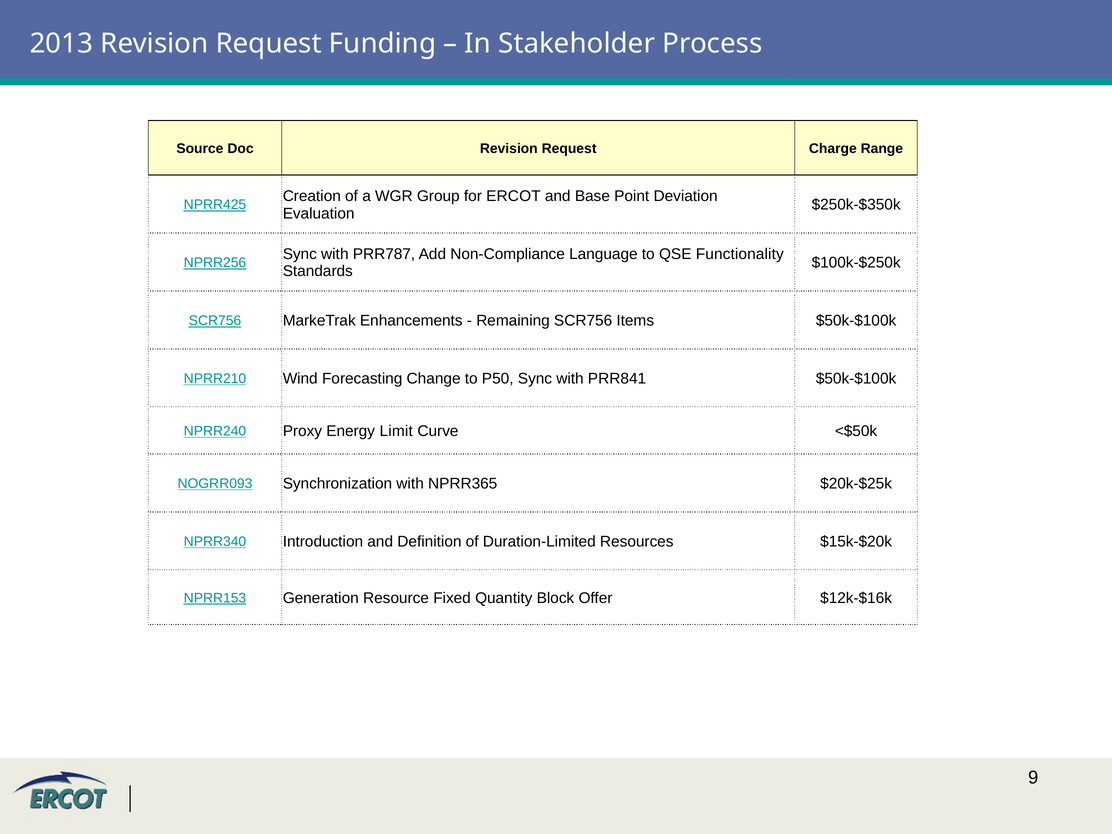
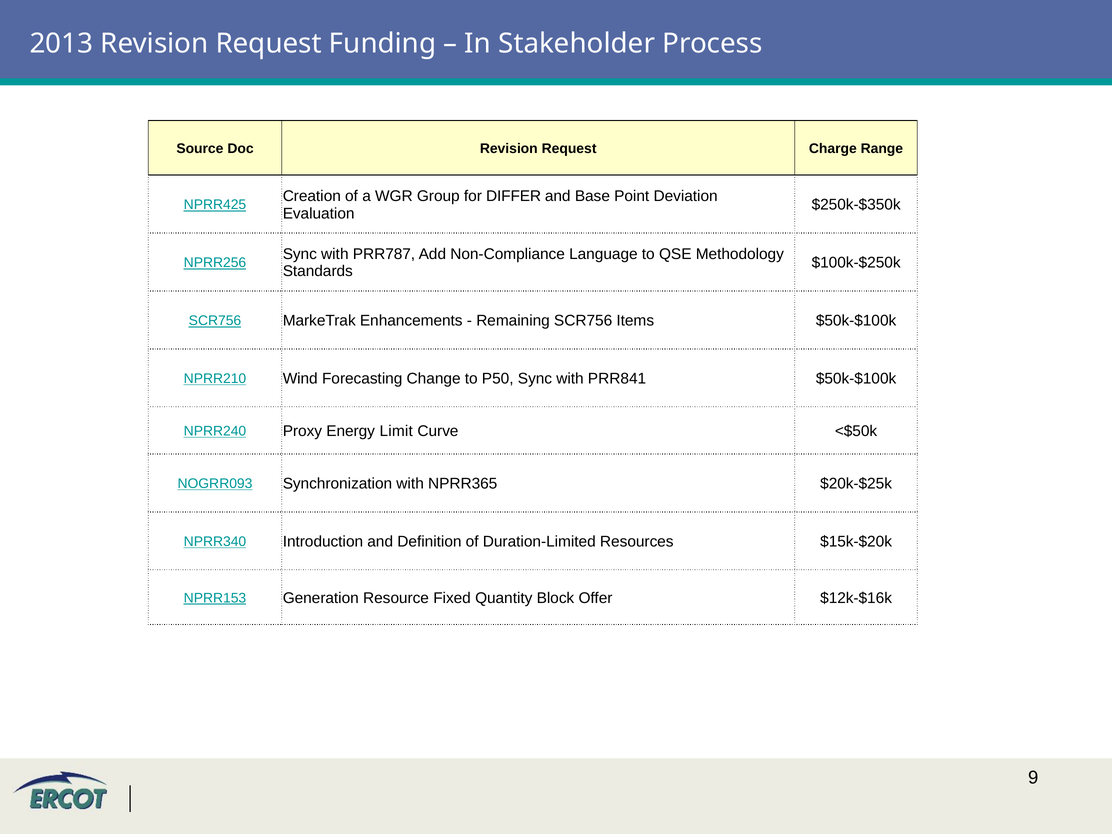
ERCOT: ERCOT -> DIFFER
Functionality: Functionality -> Methodology
